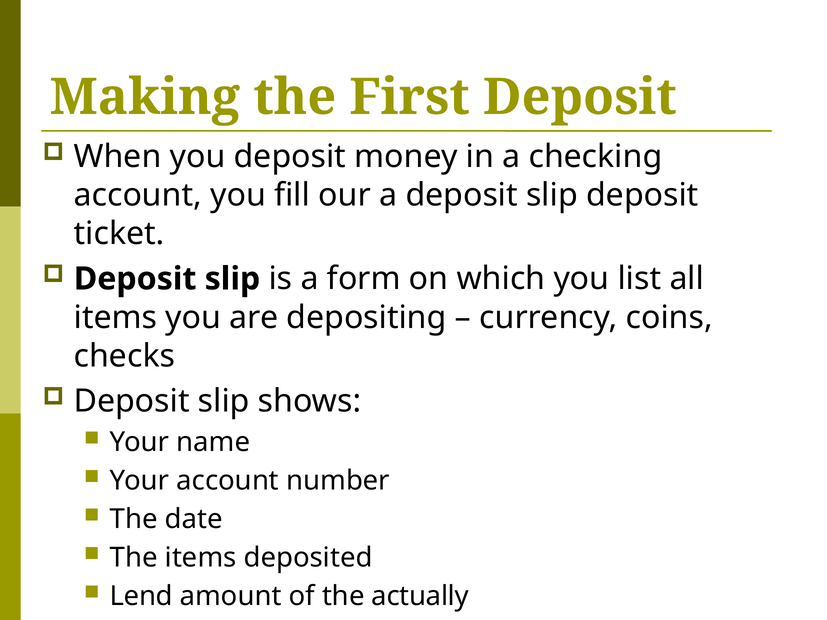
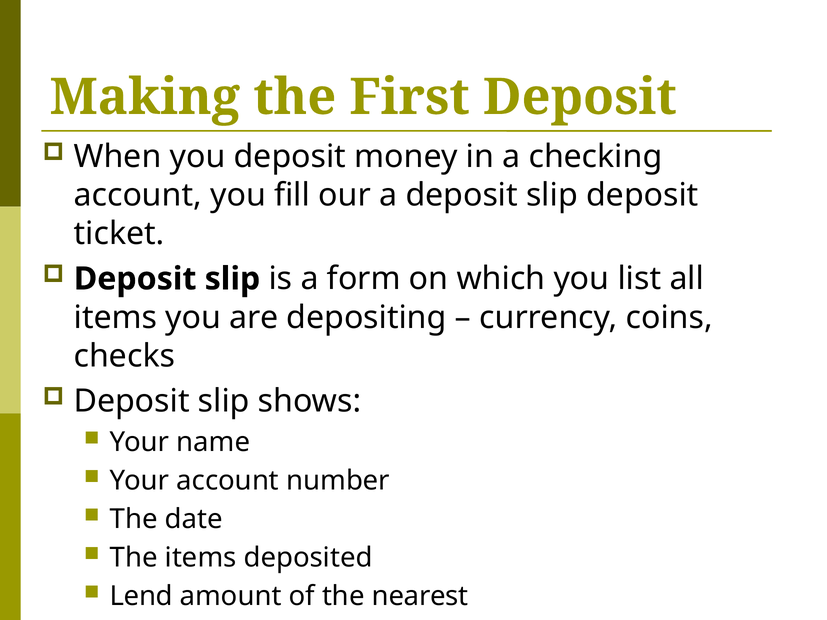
actually: actually -> nearest
